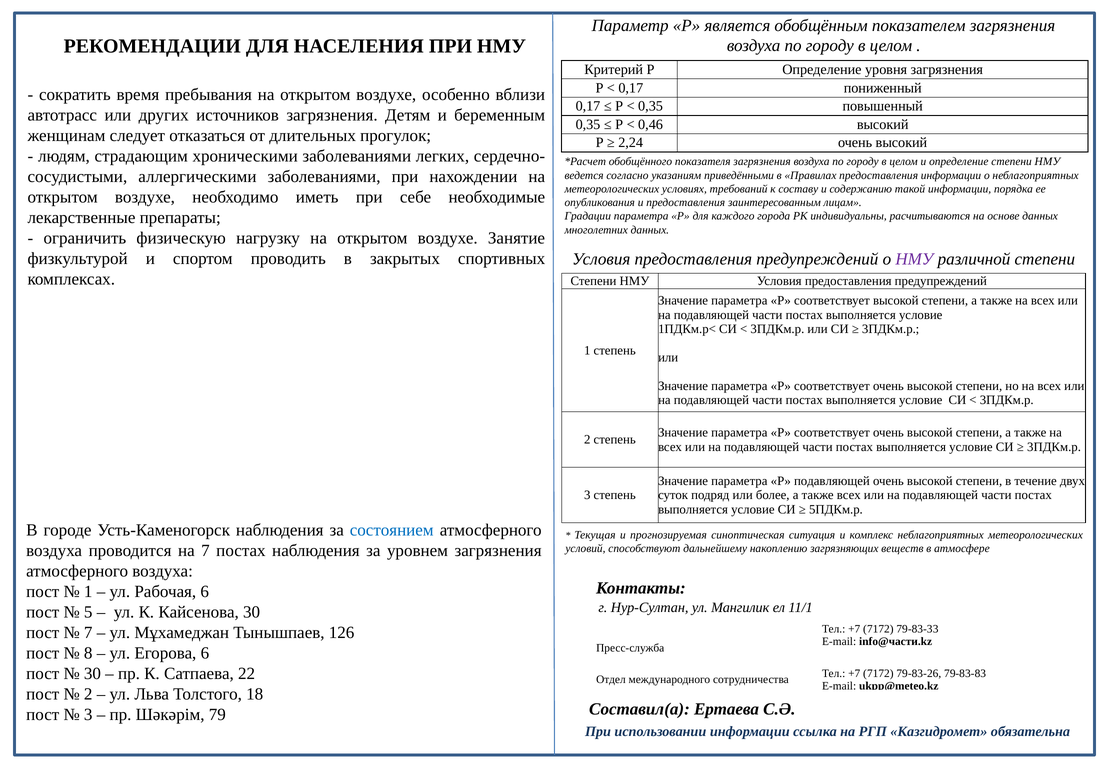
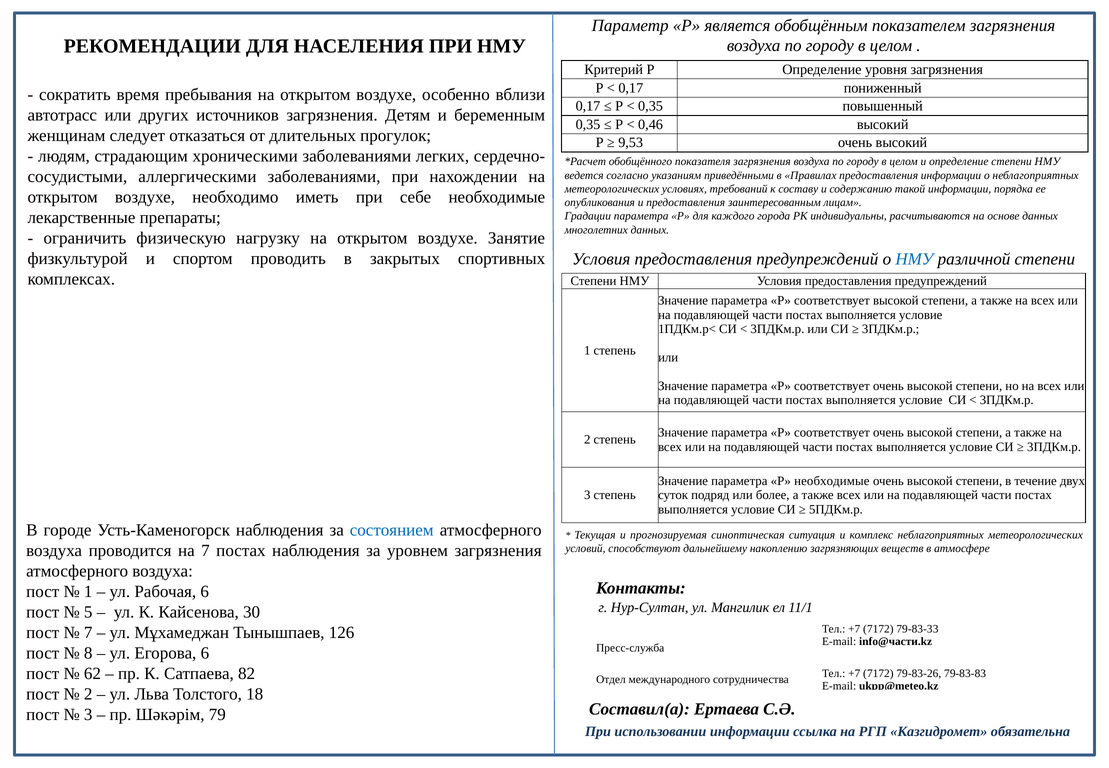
2,24: 2,24 -> 9,53
НМУ at (914, 259) colour: purple -> blue
Р подавляющей: подавляющей -> необходимые
30 at (92, 673): 30 -> 62
22: 22 -> 82
